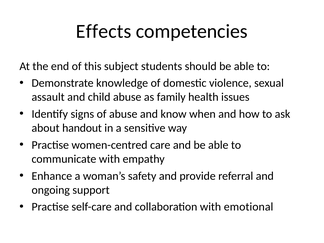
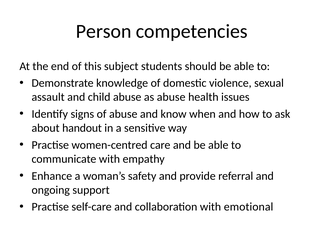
Effects: Effects -> Person
as family: family -> abuse
